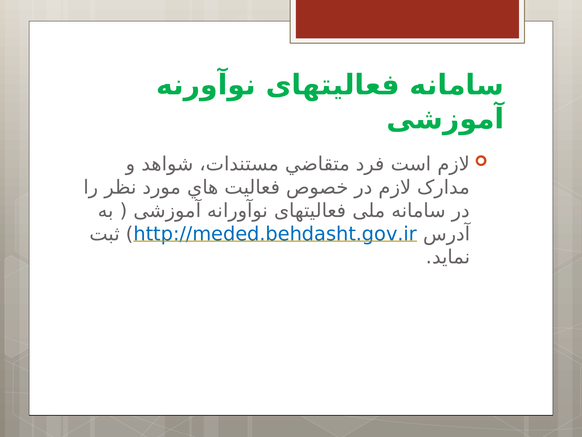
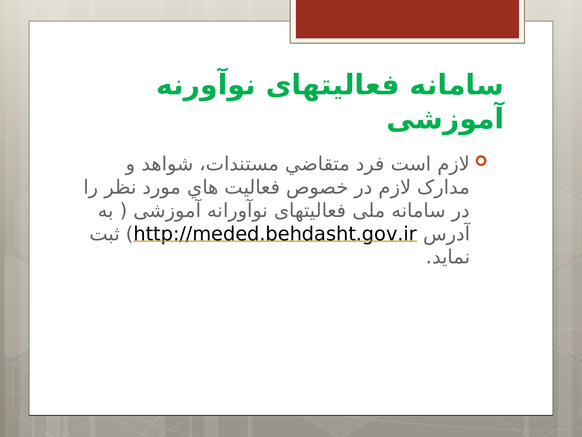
http://meded.behdasht.gov.ir colour: blue -> black
